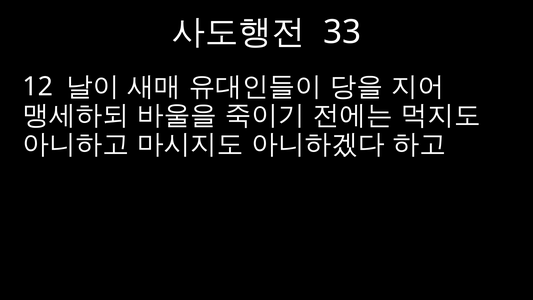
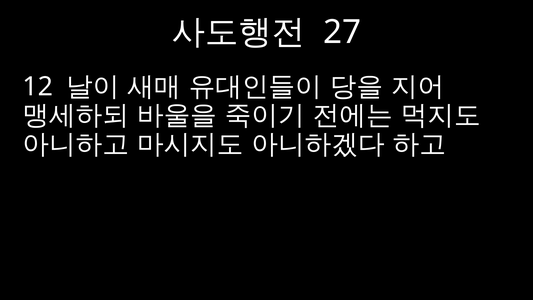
33: 33 -> 27
